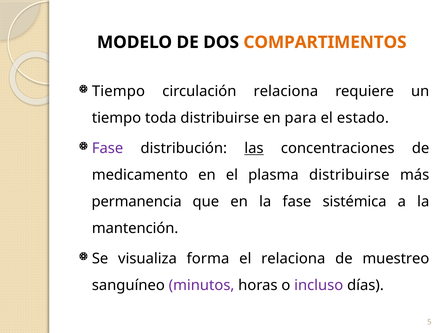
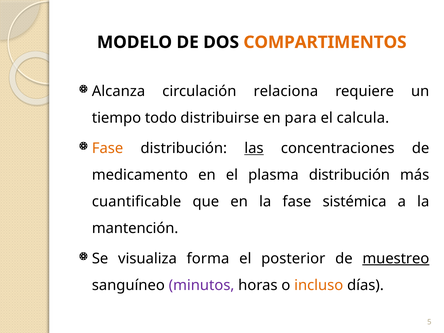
Tiempo at (118, 91): Tiempo -> Alcanza
toda: toda -> todo
estado: estado -> calcula
Fase at (108, 148) colour: purple -> orange
plasma distribuirse: distribuirse -> distribución
permanencia: permanencia -> cuantificable
el relaciona: relaciona -> posterior
muestreo underline: none -> present
incluso colour: purple -> orange
